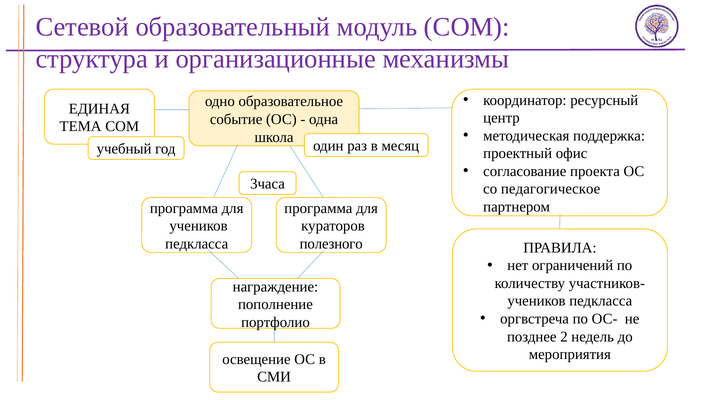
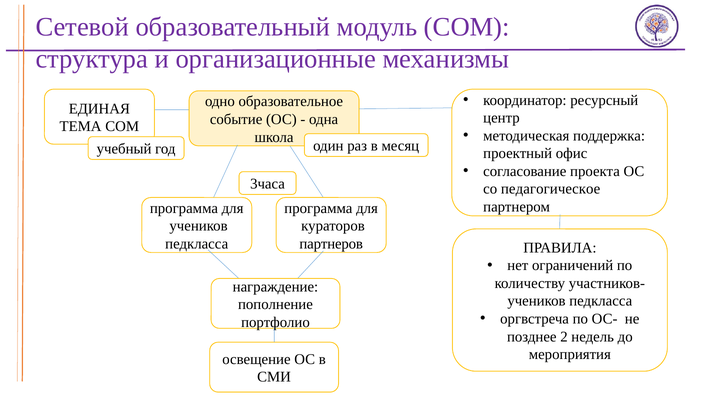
полезного: полезного -> партнеров
